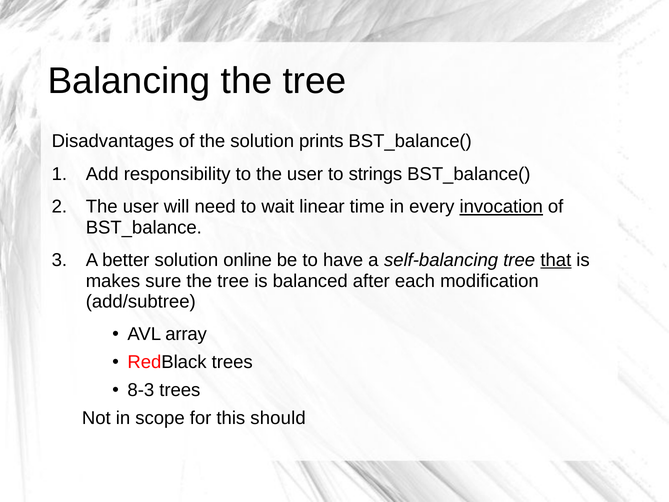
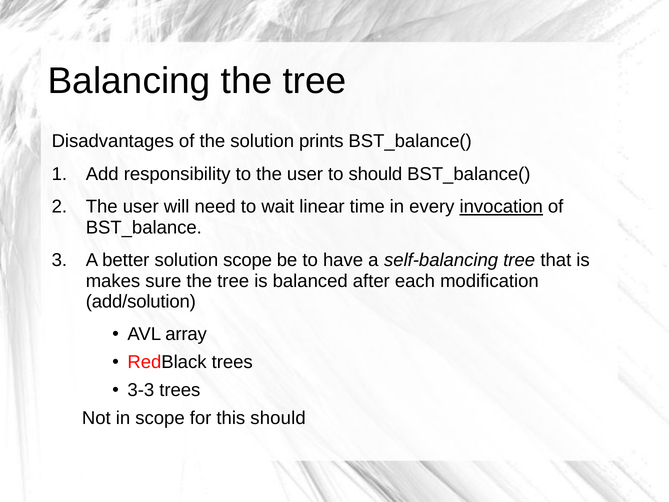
to strings: strings -> should
solution online: online -> scope
that underline: present -> none
add/subtree: add/subtree -> add/solution
8-3: 8-3 -> 3-3
